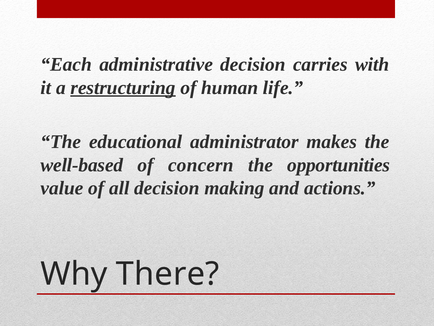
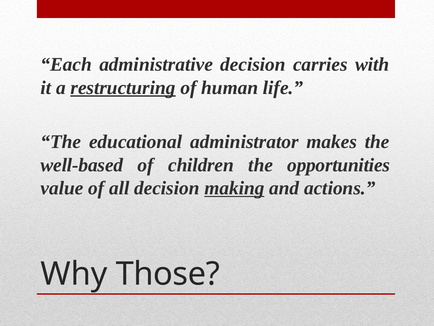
concern: concern -> children
making underline: none -> present
There: There -> Those
